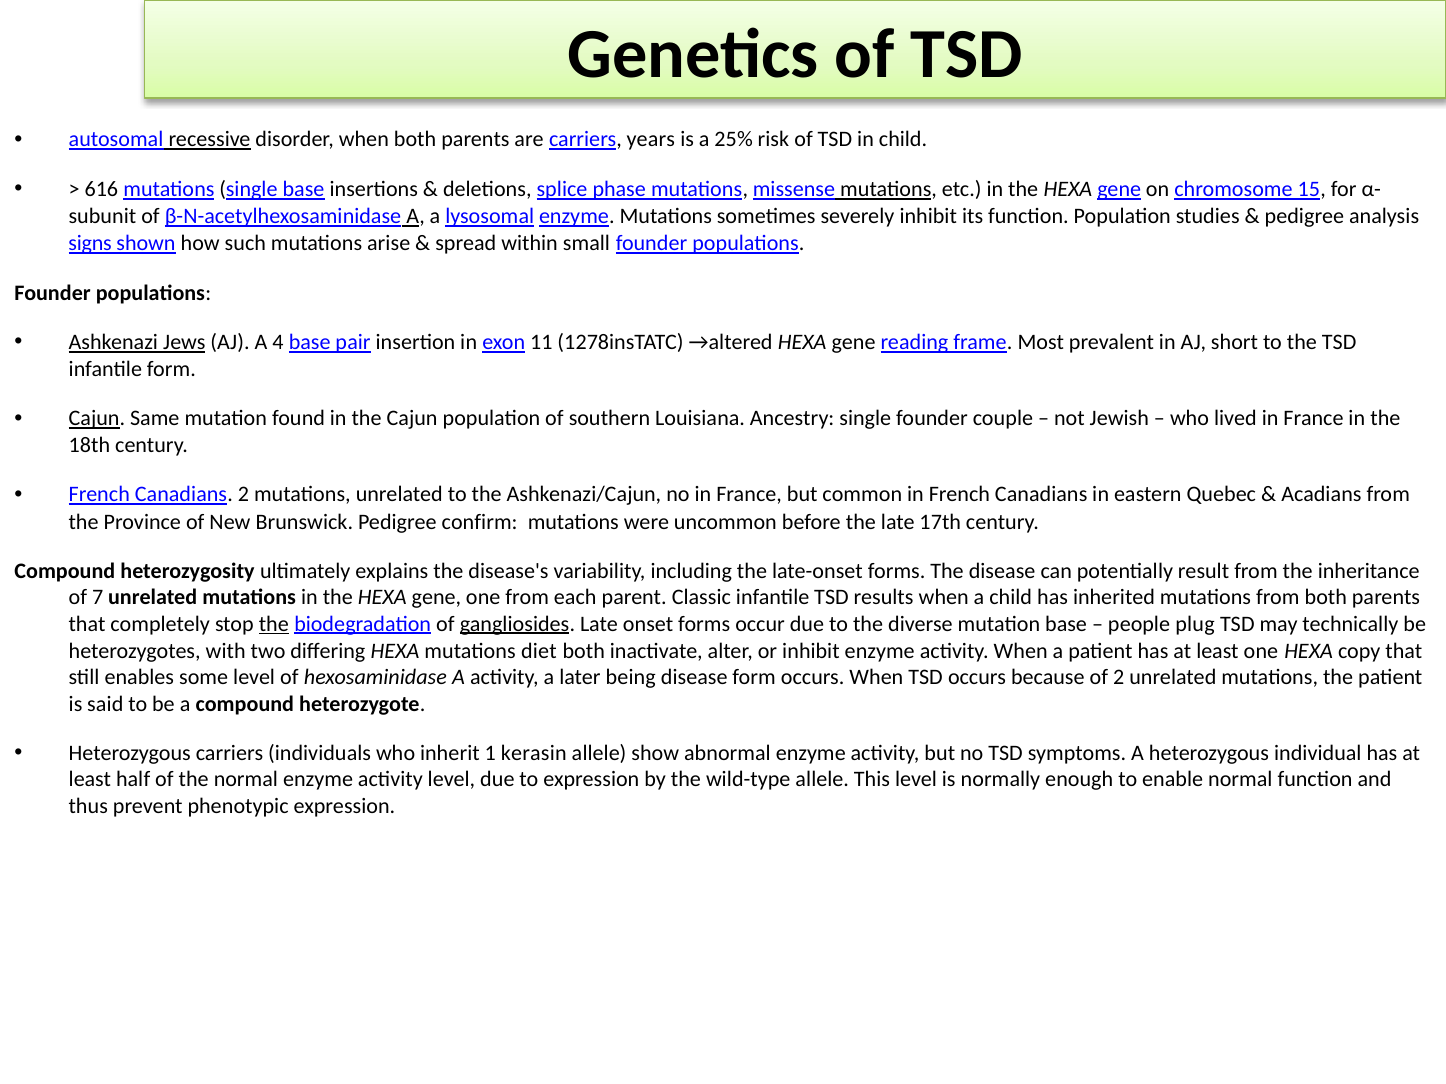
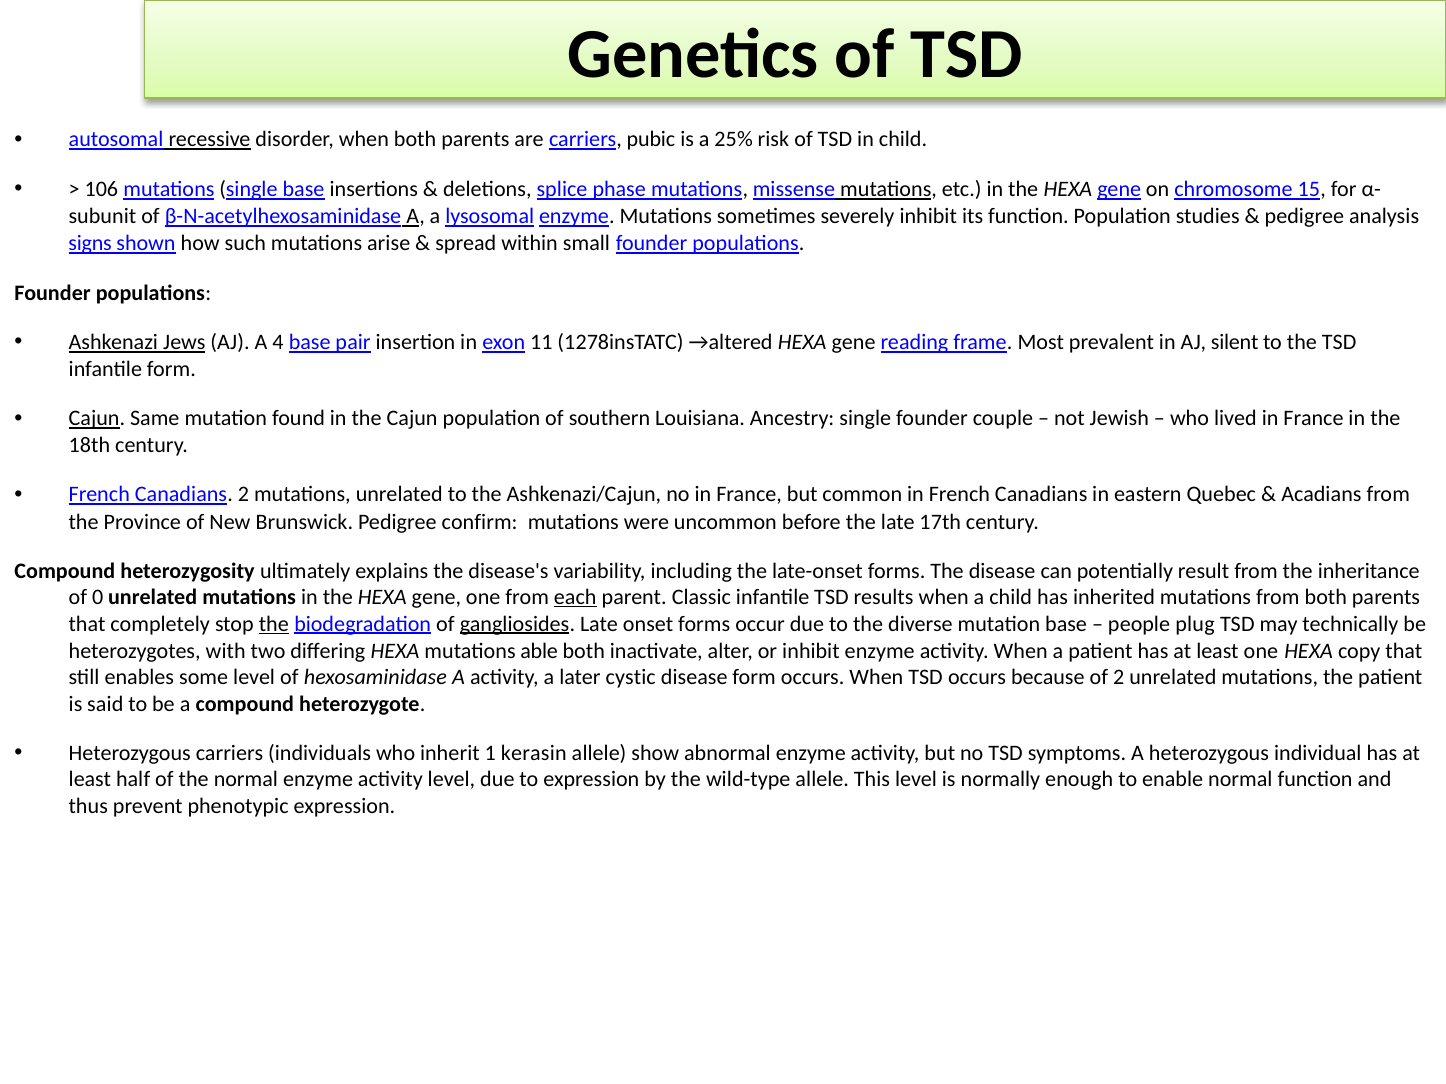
years: years -> pubic
616: 616 -> 106
short: short -> silent
7: 7 -> 0
each underline: none -> present
diet: diet -> able
being: being -> cystic
